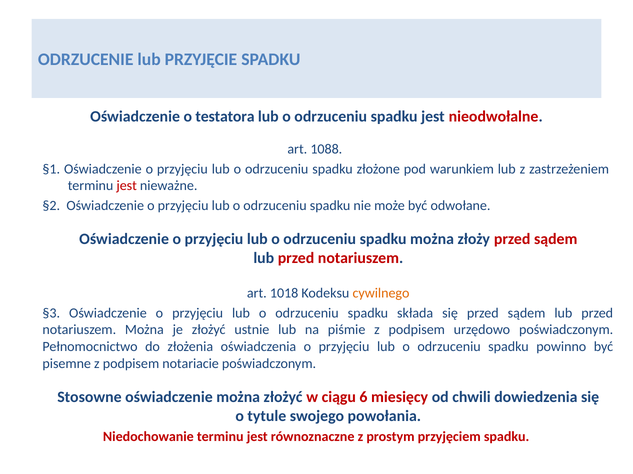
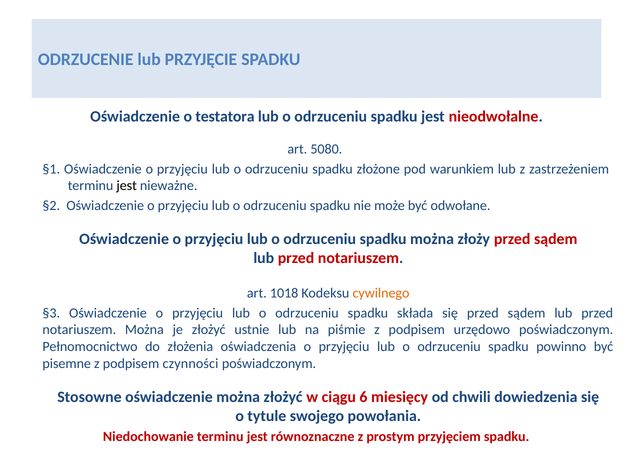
1088: 1088 -> 5080
jest at (127, 186) colour: red -> black
notariacie: notariacie -> czynności
